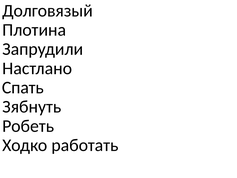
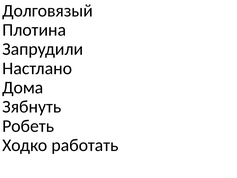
Спать: Спать -> Дома
